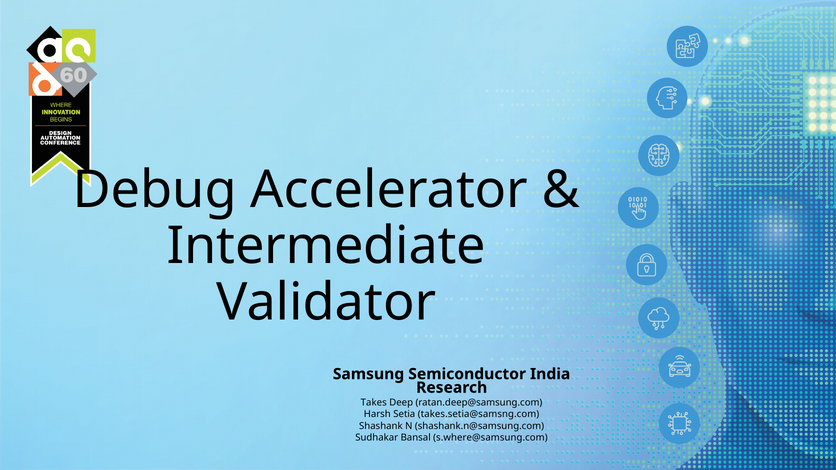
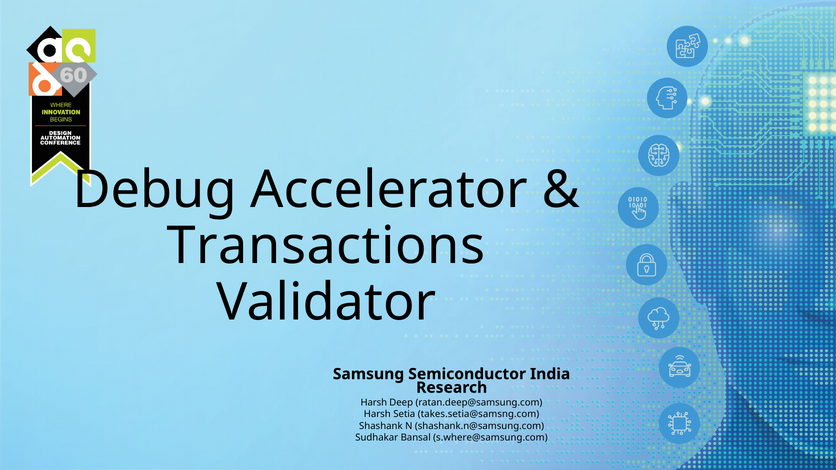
Intermediate: Intermediate -> Transactions
Takes at (374, 403): Takes -> Harsh
